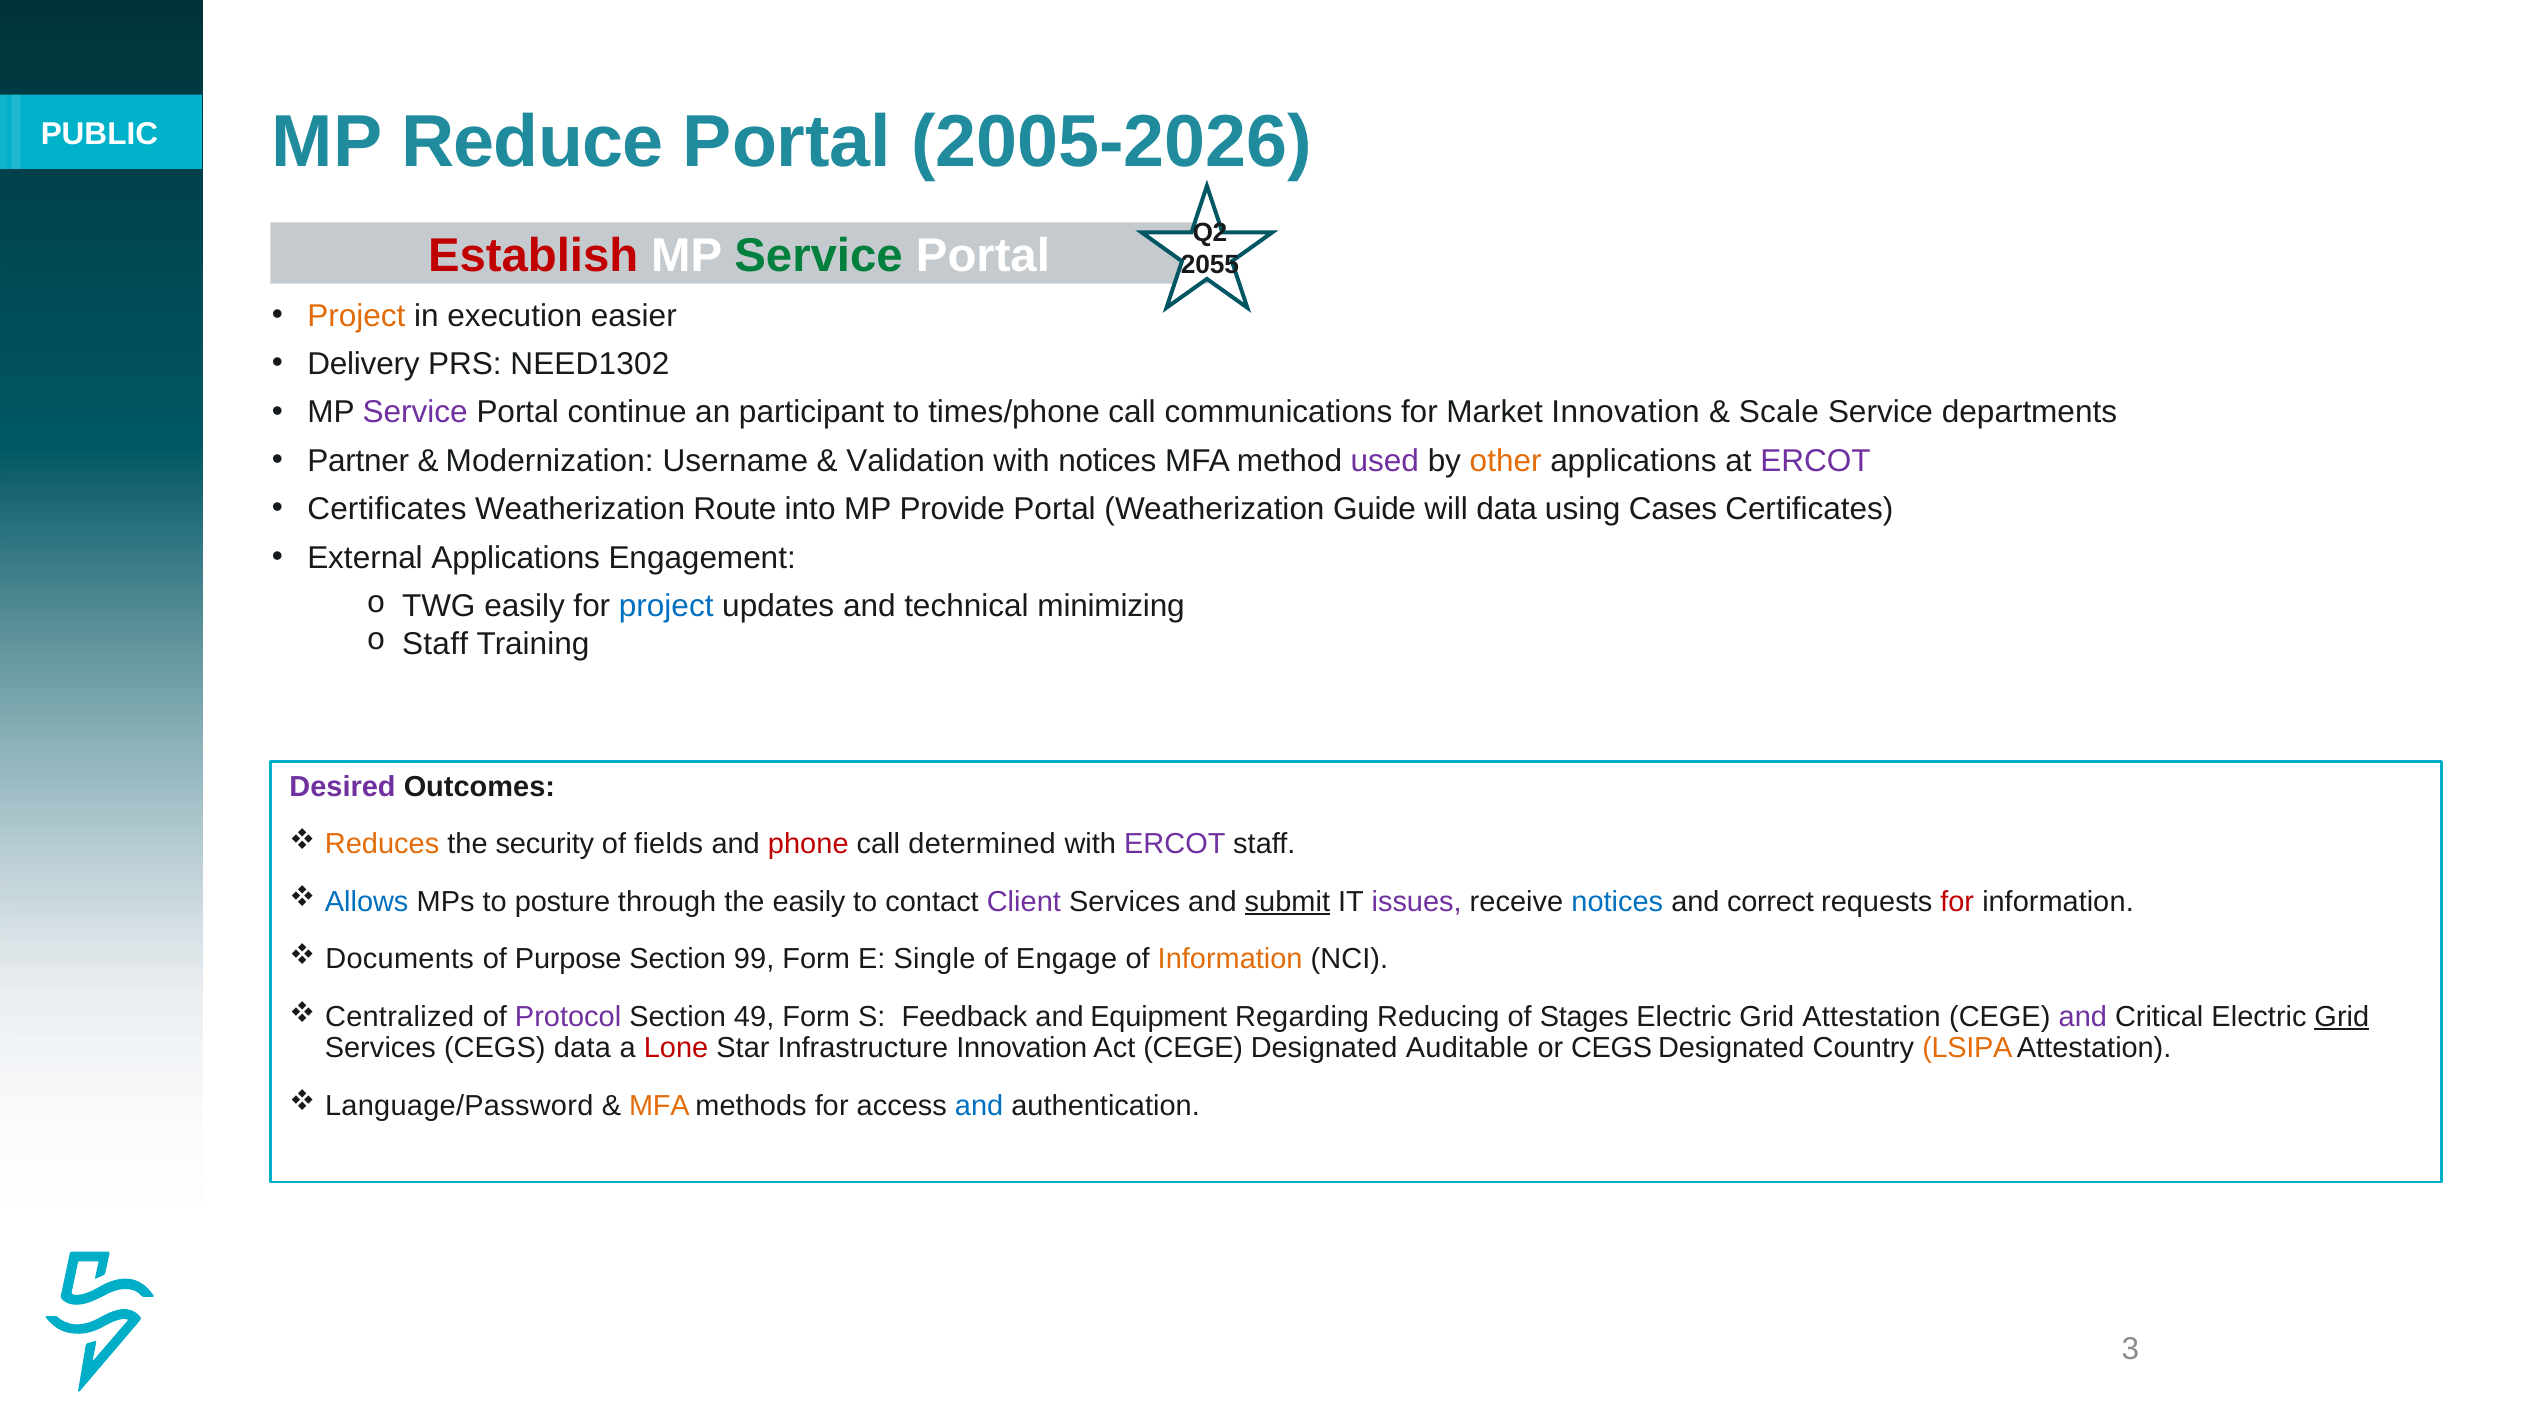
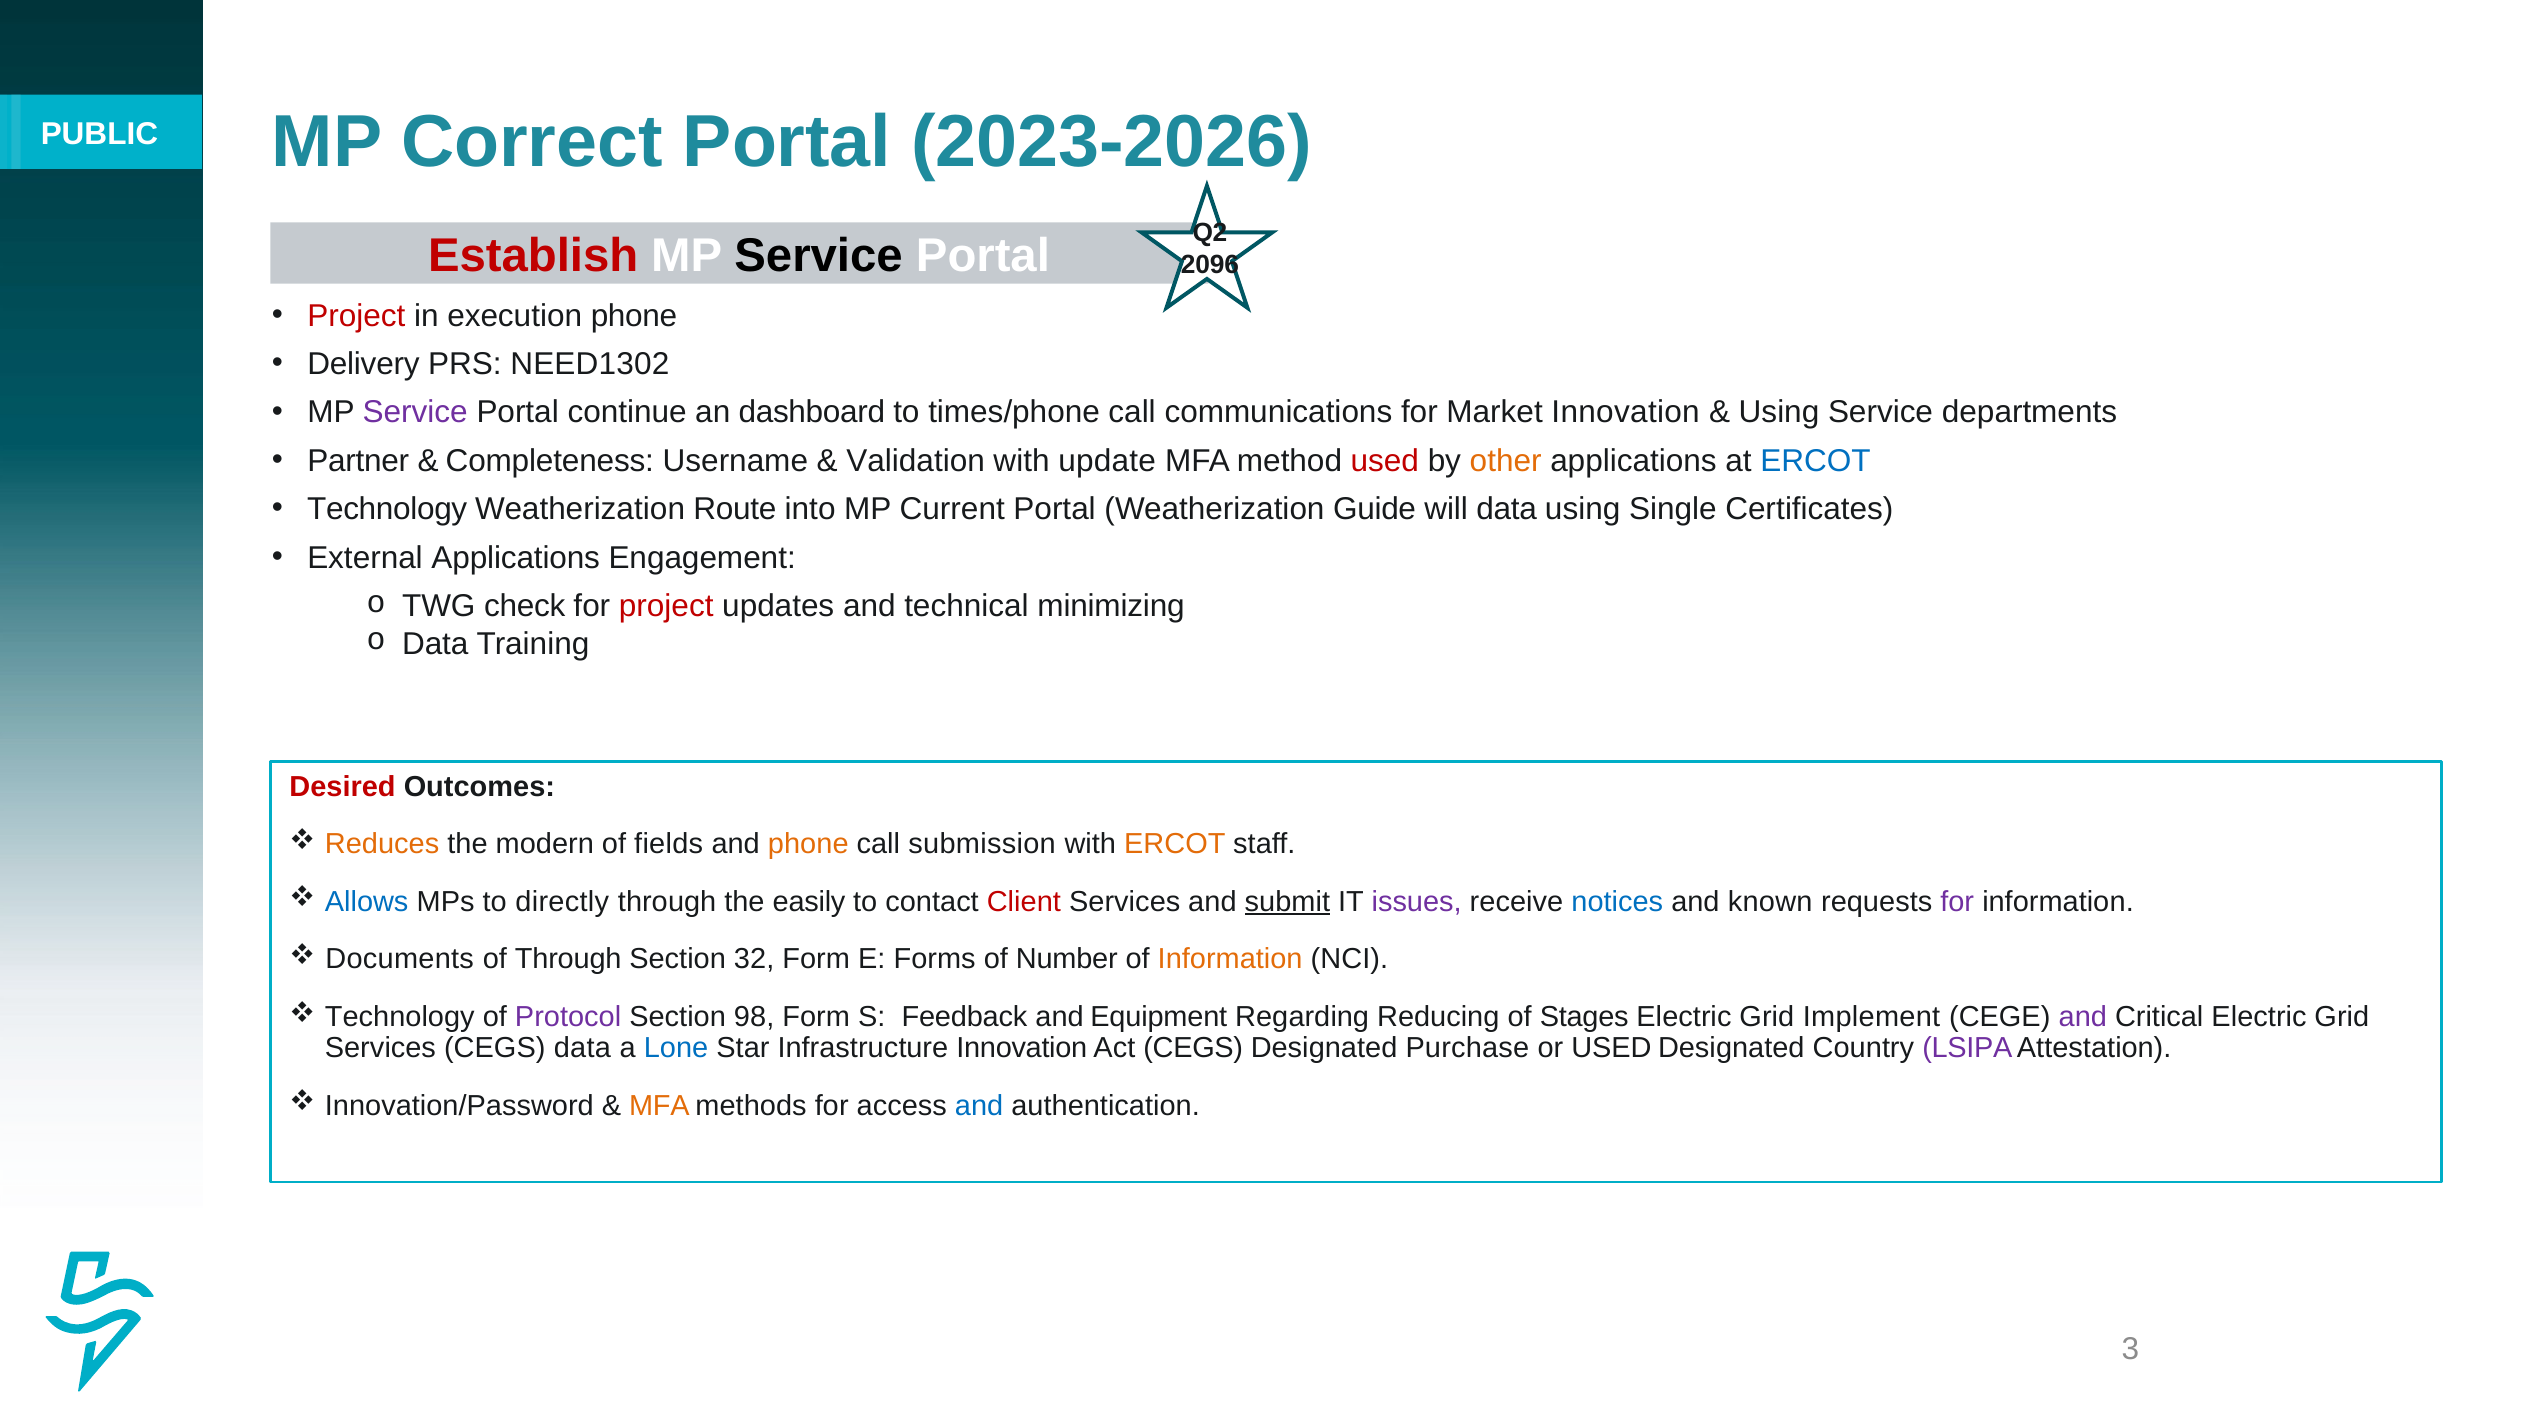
Reduce: Reduce -> Correct
2005-2026: 2005-2026 -> 2023-2026
Service at (819, 256) colour: green -> black
2055: 2055 -> 2096
Project at (356, 316) colour: orange -> red
execution easier: easier -> phone
participant: participant -> dashboard
Scale at (1779, 413): Scale -> Using
Modernization: Modernization -> Completeness
with notices: notices -> update
used at (1385, 461) colour: purple -> red
ERCOT at (1816, 461) colour: purple -> blue
Certificates at (387, 509): Certificates -> Technology
Provide: Provide -> Current
Cases: Cases -> Single
TWG easily: easily -> check
project at (666, 606) colour: blue -> red
Staff at (435, 644): Staff -> Data
Desired colour: purple -> red
security: security -> modern
phone at (808, 844) colour: red -> orange
determined: determined -> submission
ERCOT at (1175, 844) colour: purple -> orange
posture: posture -> directly
Client colour: purple -> red
correct: correct -> known
for at (1957, 902) colour: red -> purple
of Purpose: Purpose -> Through
99: 99 -> 32
Single: Single -> Forms
Engage: Engage -> Number
Centralized at (400, 1017): Centralized -> Technology
49: 49 -> 98
Grid Attestation: Attestation -> Implement
Grid at (2342, 1017) underline: present -> none
Lone colour: red -> blue
Act CEGE: CEGE -> CEGS
Auditable: Auditable -> Purchase
or CEGS: CEGS -> USED
LSIPA colour: orange -> purple
Language/Password: Language/Password -> Innovation/Password
